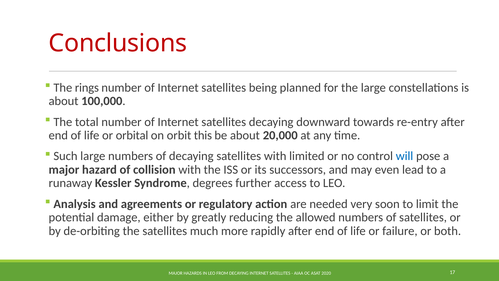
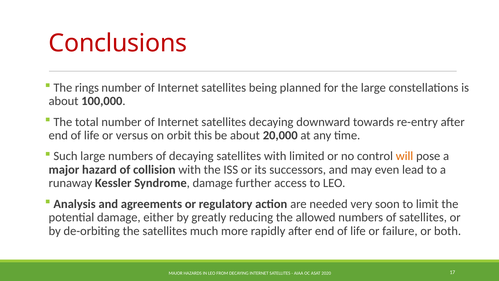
orbital: orbital -> versus
will colour: blue -> orange
Syndrome degrees: degrees -> damage
